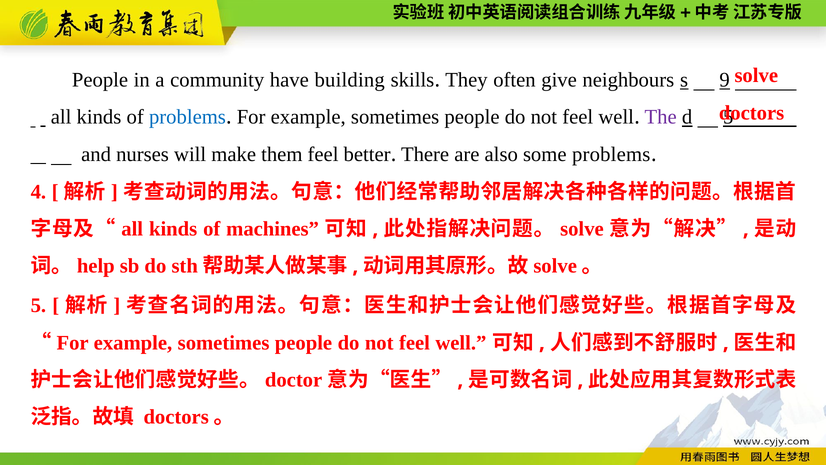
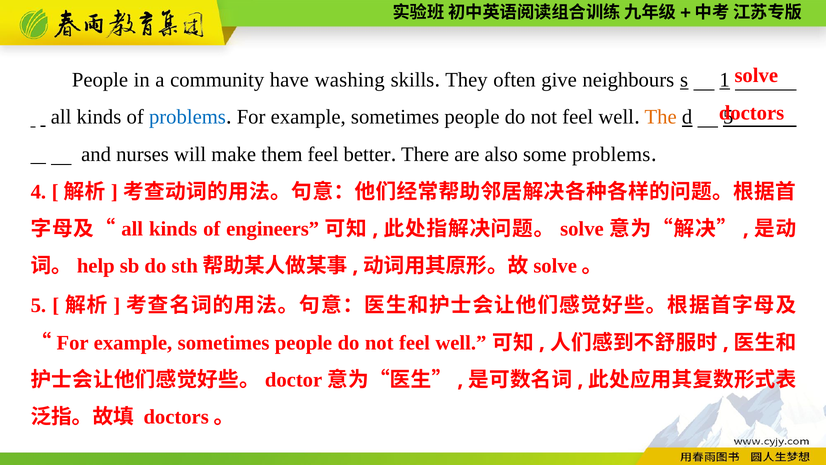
building: building -> washing
9: 9 -> 1
The colour: purple -> orange
machines: machines -> engineers
